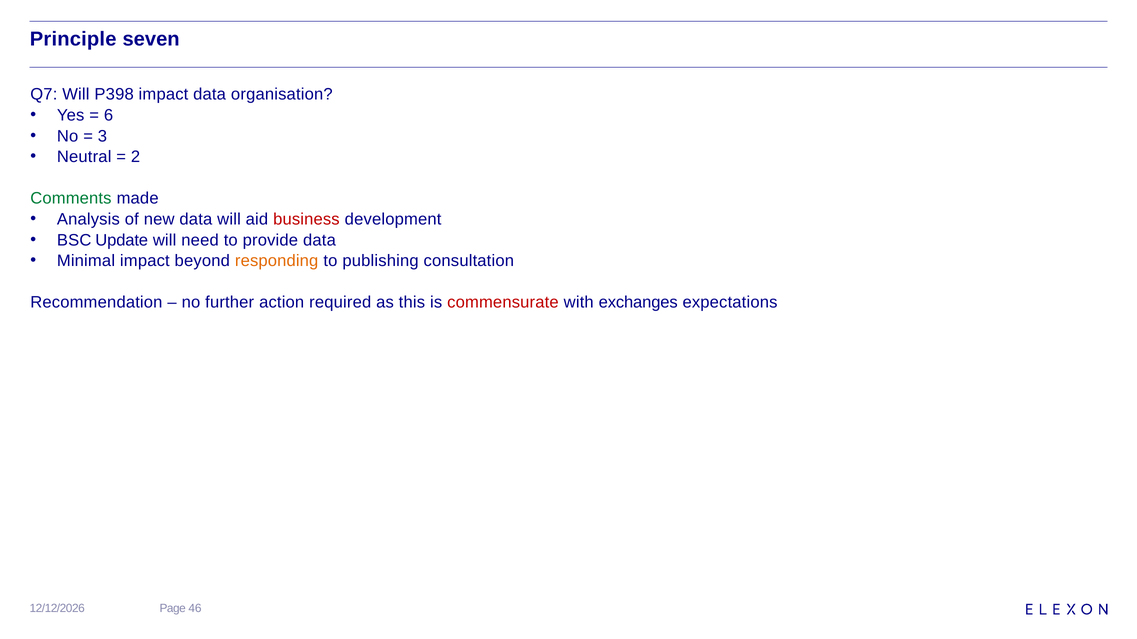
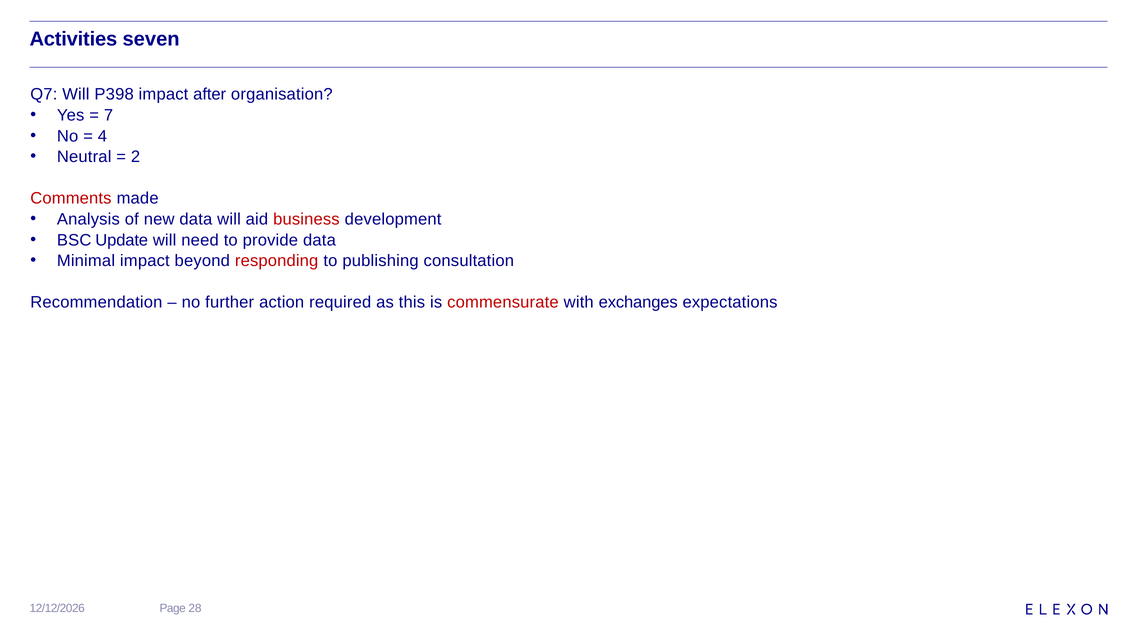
Principle: Principle -> Activities
impact data: data -> after
6: 6 -> 7
3: 3 -> 4
Comments colour: green -> red
responding colour: orange -> red
46: 46 -> 28
